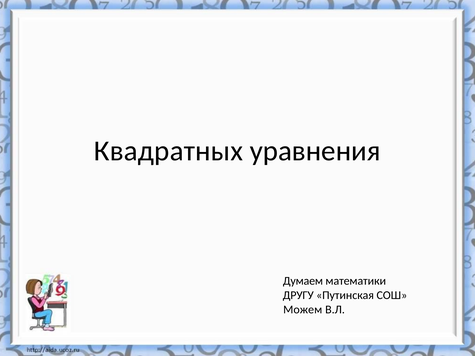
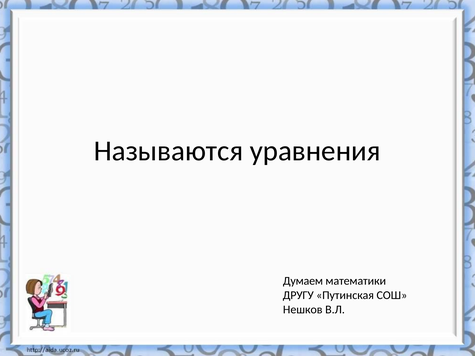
Квадратных: Квадратных -> Называются
Можем: Можем -> Нешков
